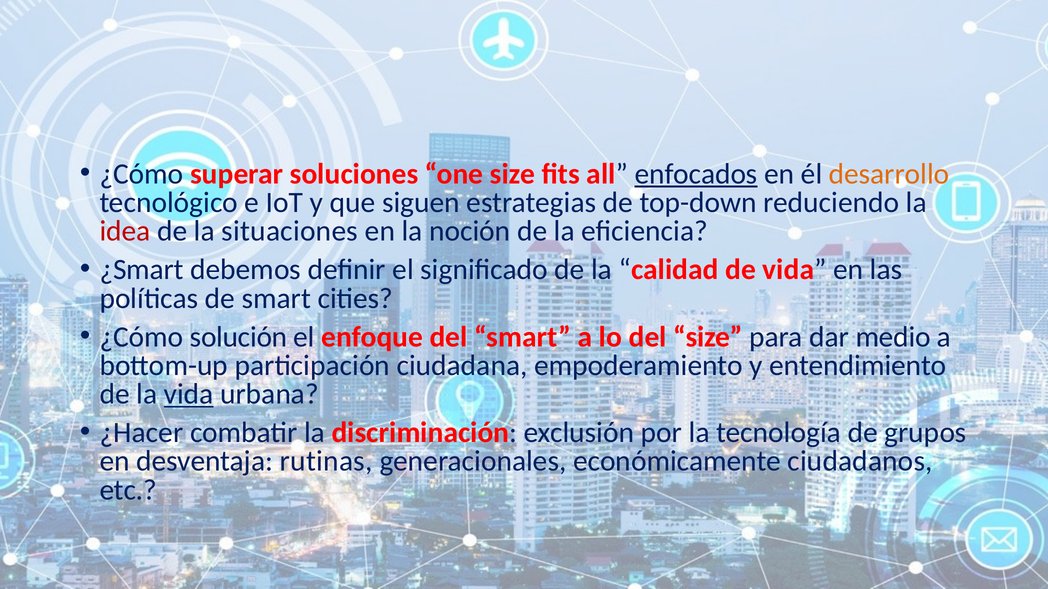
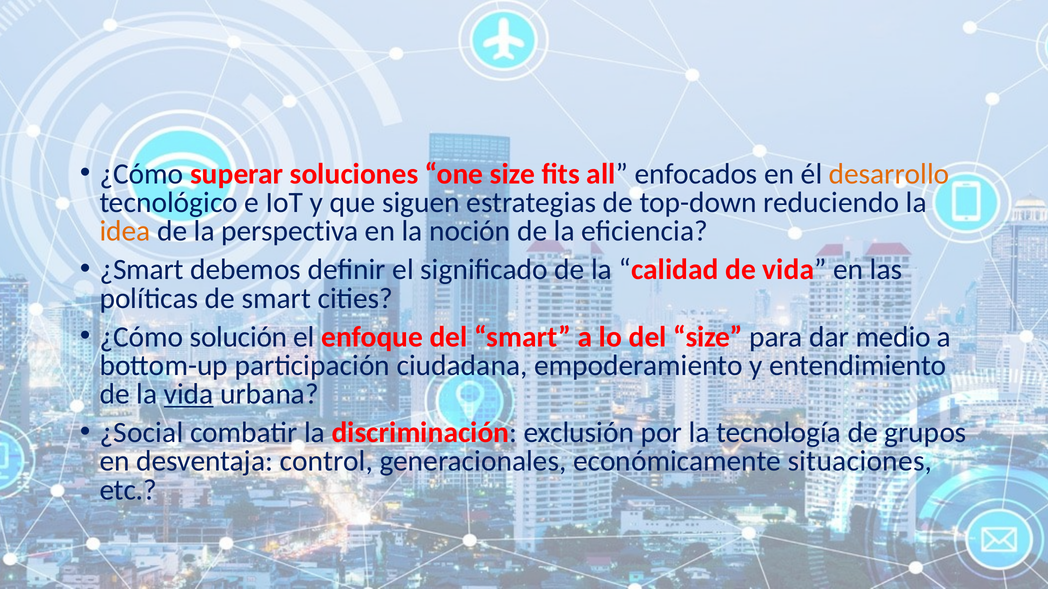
enfocados underline: present -> none
idea colour: red -> orange
situaciones: situaciones -> perspectiva
¿Hacer: ¿Hacer -> ¿Social
rutinas: rutinas -> control
ciudadanos: ciudadanos -> situaciones
